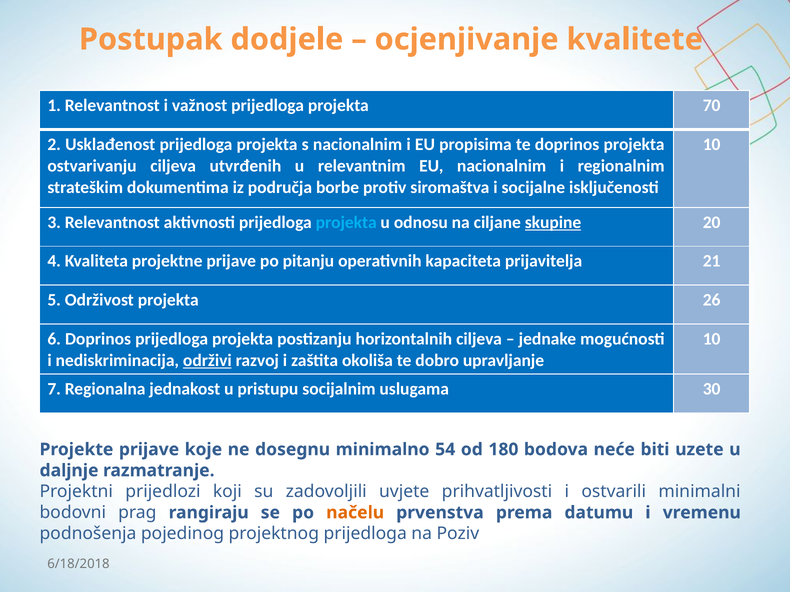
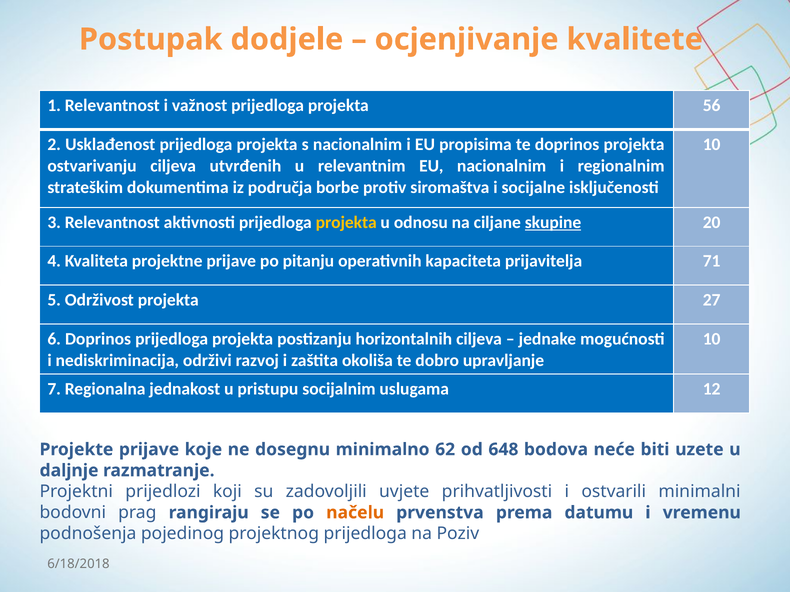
70: 70 -> 56
projekta at (346, 223) colour: light blue -> yellow
21: 21 -> 71
26: 26 -> 27
održivi underline: present -> none
30: 30 -> 12
54: 54 -> 62
180: 180 -> 648
